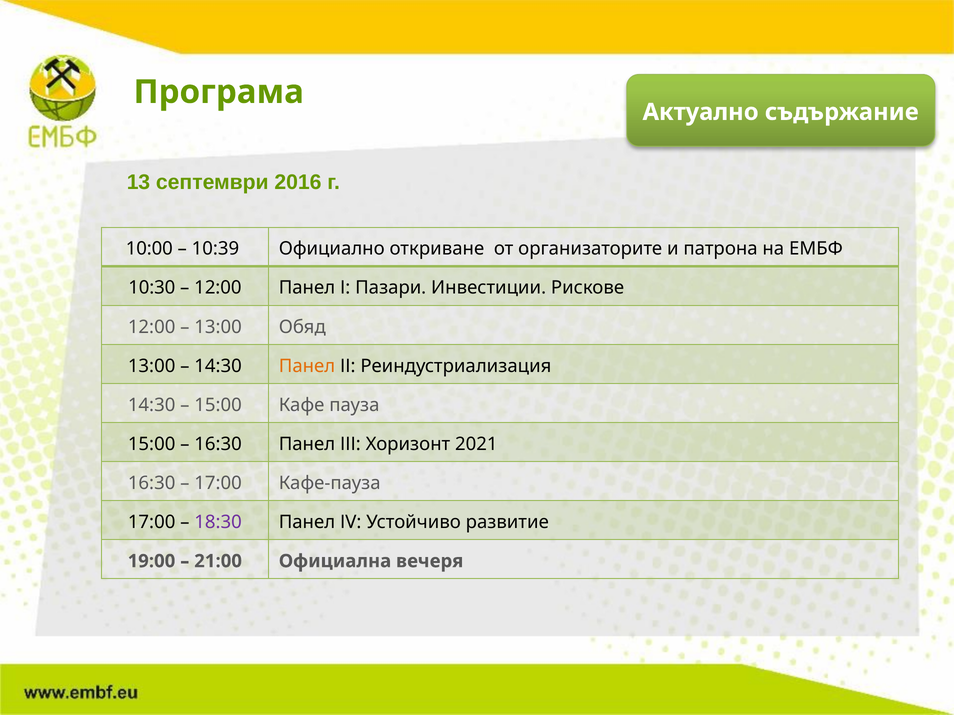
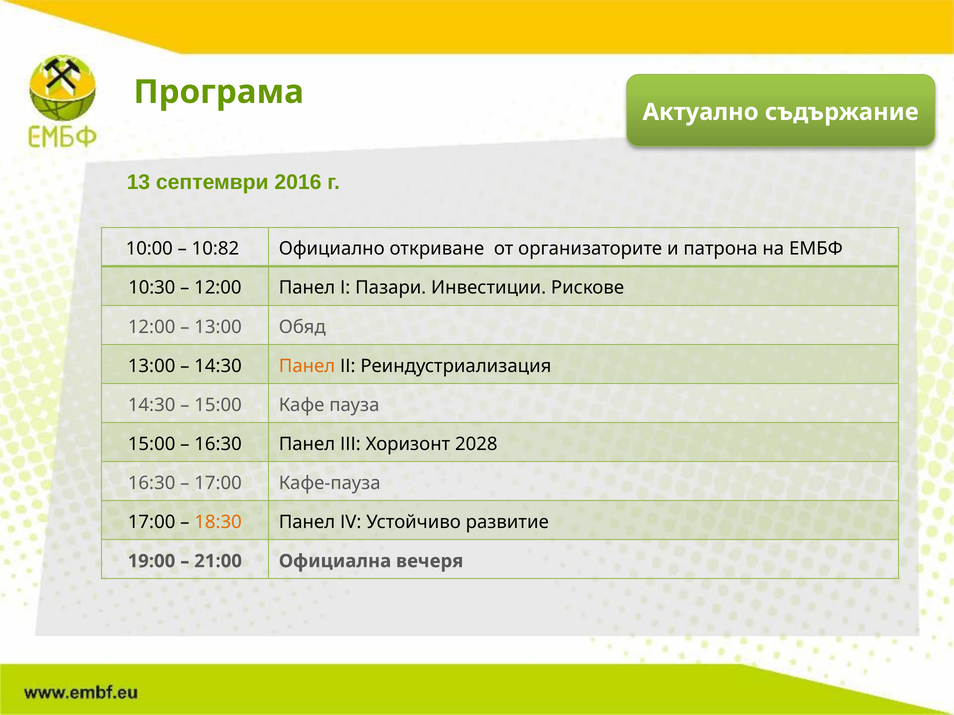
10:39: 10:39 -> 10:82
2021: 2021 -> 2028
18:30 colour: purple -> orange
